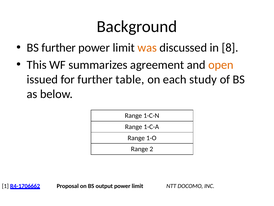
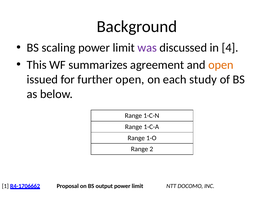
BS further: further -> scaling
was colour: orange -> purple
8: 8 -> 4
further table: table -> open
